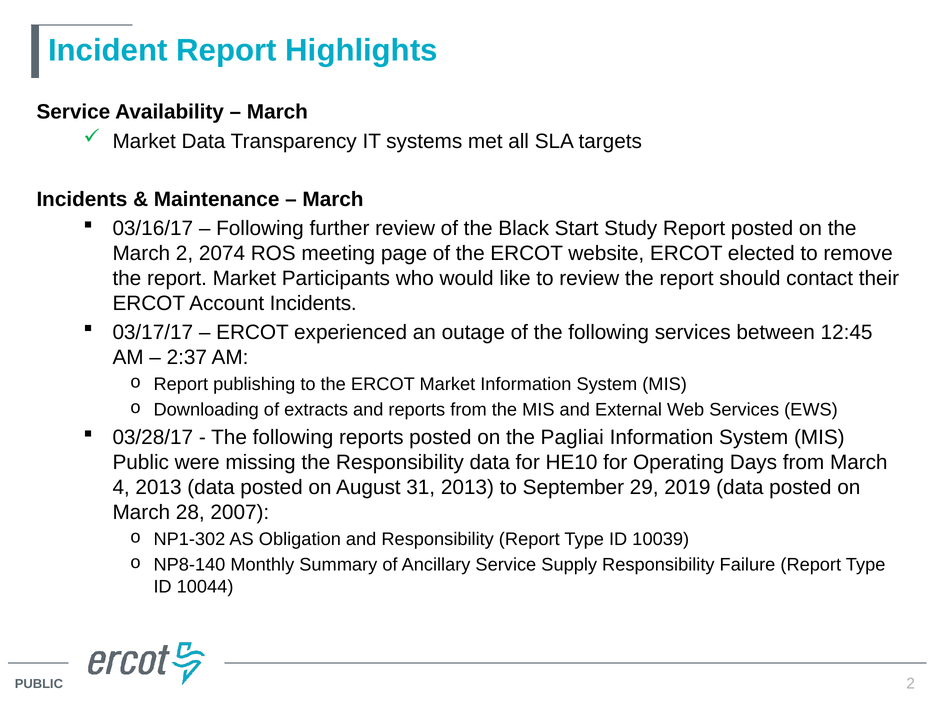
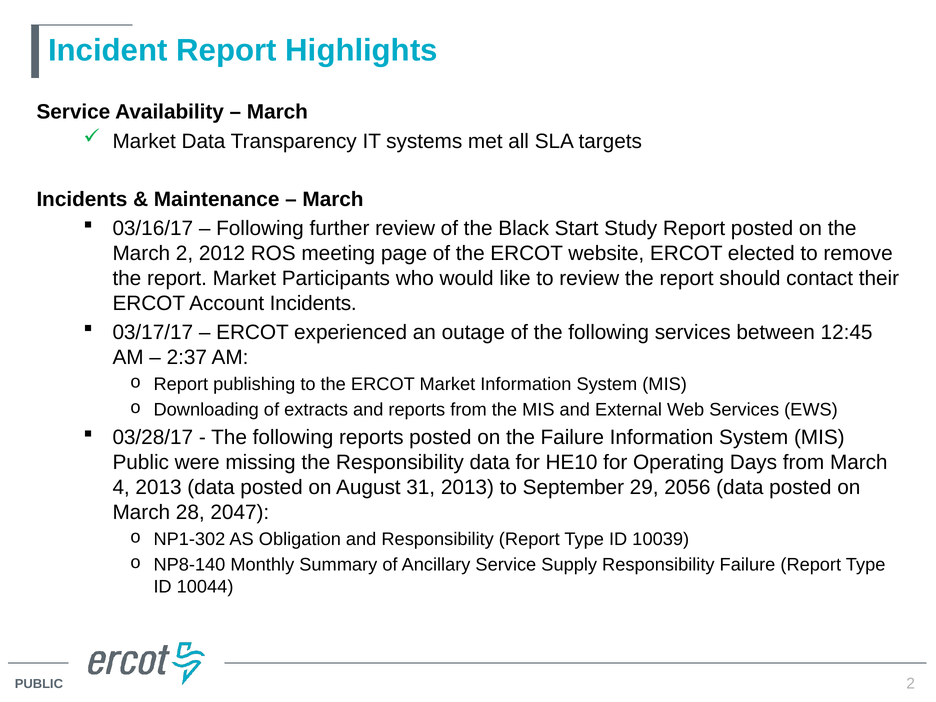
2074: 2074 -> 2012
the Pagliai: Pagliai -> Failure
2019: 2019 -> 2056
2007: 2007 -> 2047
